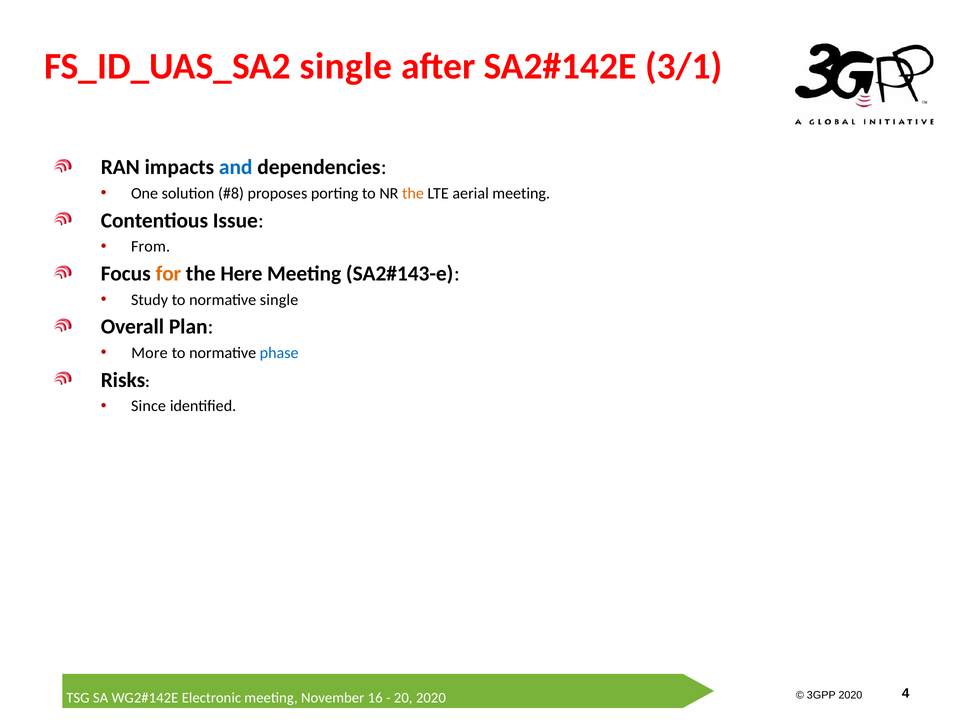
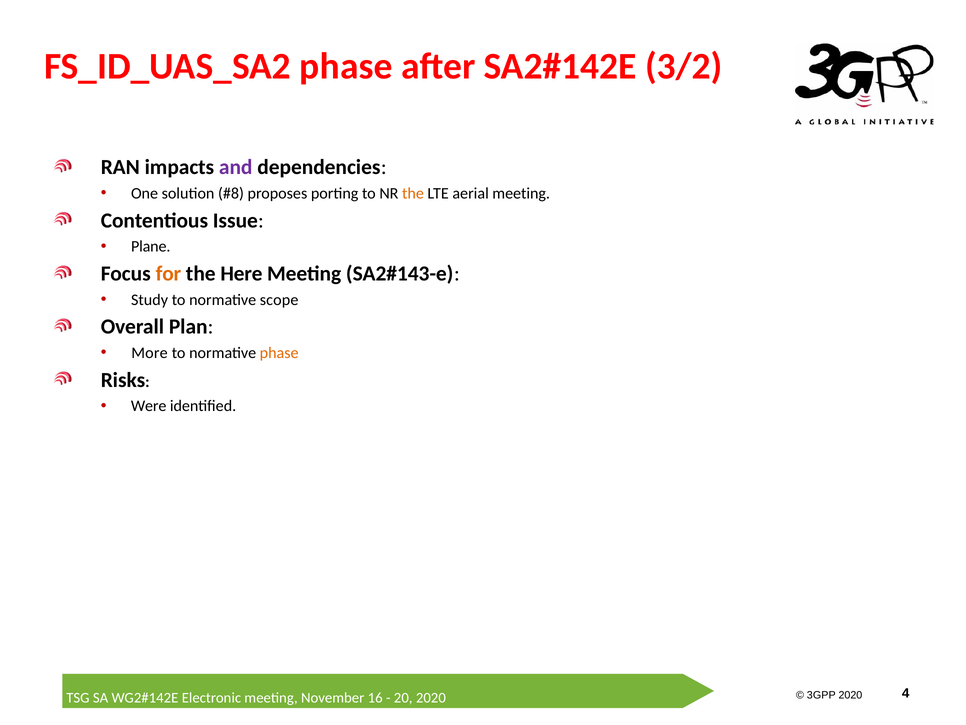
FS_ID_UAS_SA2 single: single -> phase
3/1: 3/1 -> 3/2
and colour: blue -> purple
From: From -> Plane
normative single: single -> scope
phase at (279, 353) colour: blue -> orange
Since: Since -> Were
